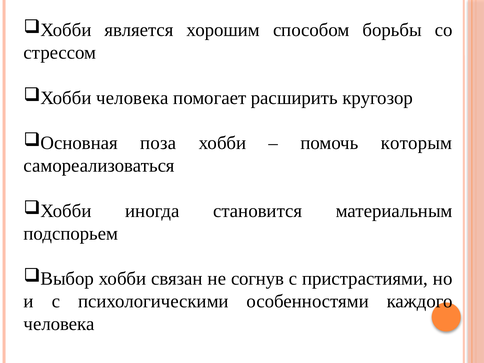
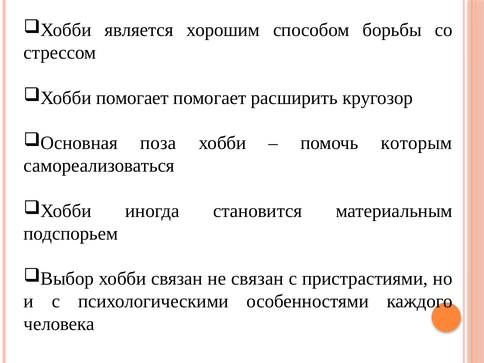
человека at (132, 98): человека -> помогает
не согнув: согнув -> связан
